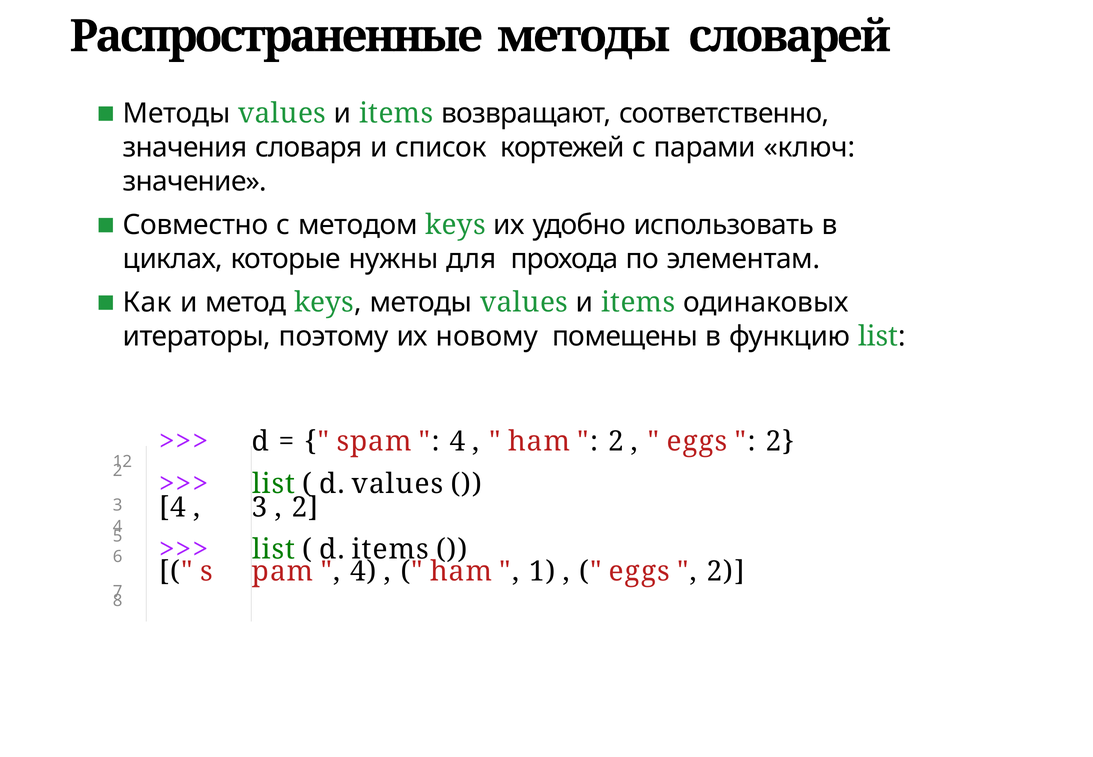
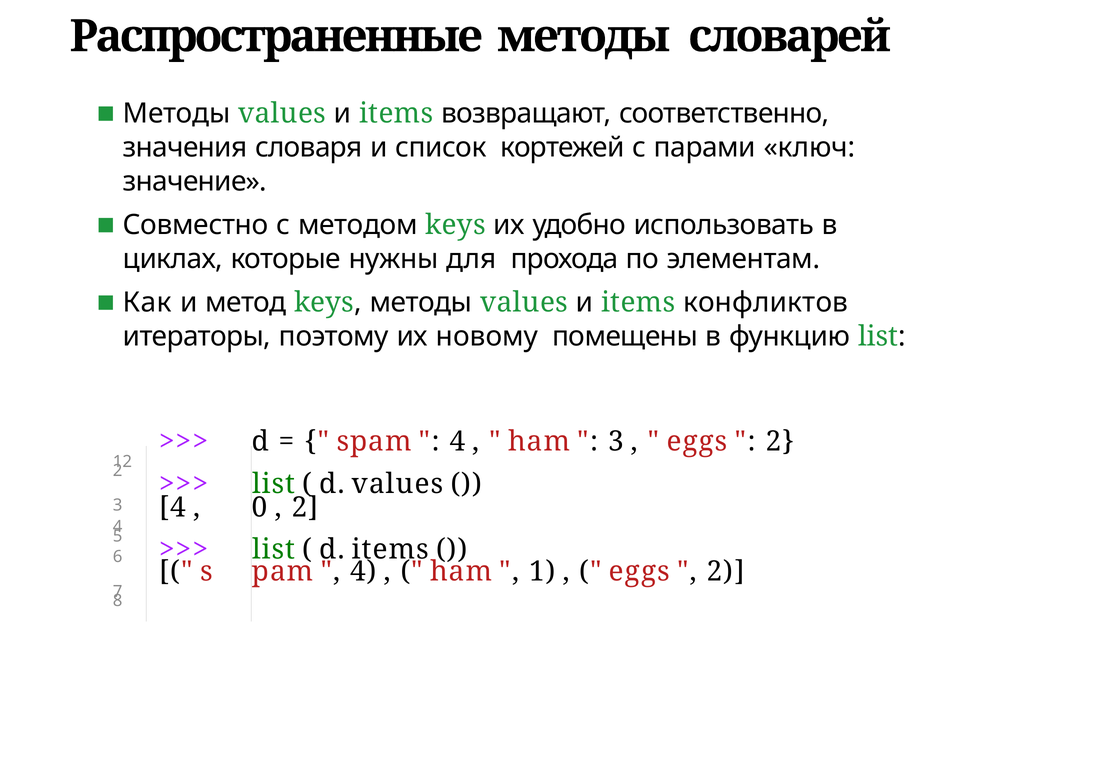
одинаковых: одинаковых -> конфликтов
2 at (616, 441): 2 -> 3
3 at (260, 507): 3 -> 0
